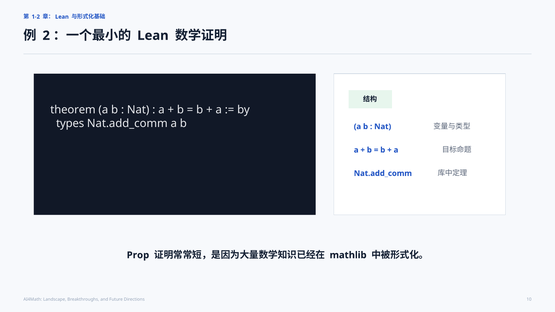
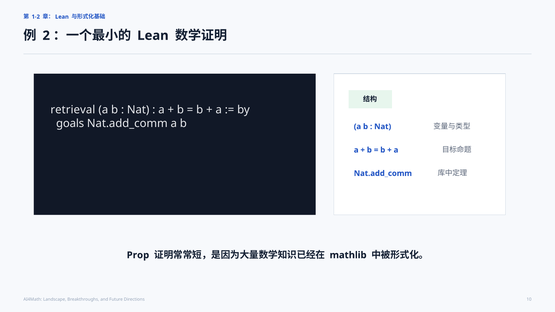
theorem: theorem -> retrieval
types: types -> goals
